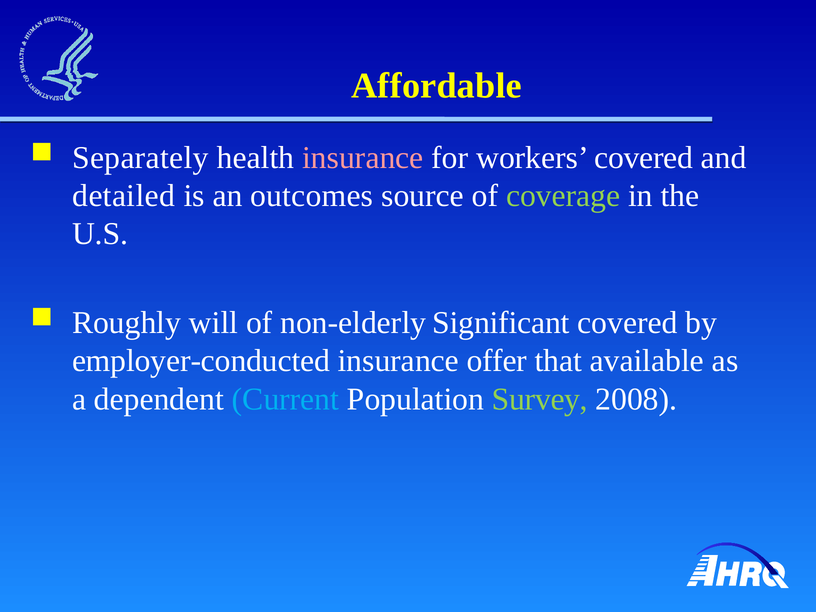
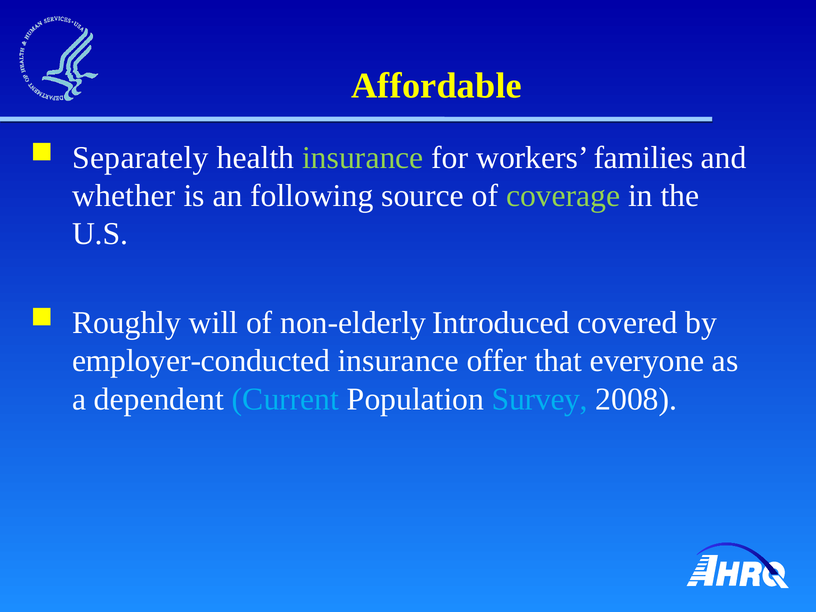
insurance at (363, 158) colour: pink -> light green
workers covered: covered -> families
detailed: detailed -> whether
outcomes: outcomes -> following
Significant: Significant -> Introduced
available: available -> everyone
Survey colour: light green -> light blue
